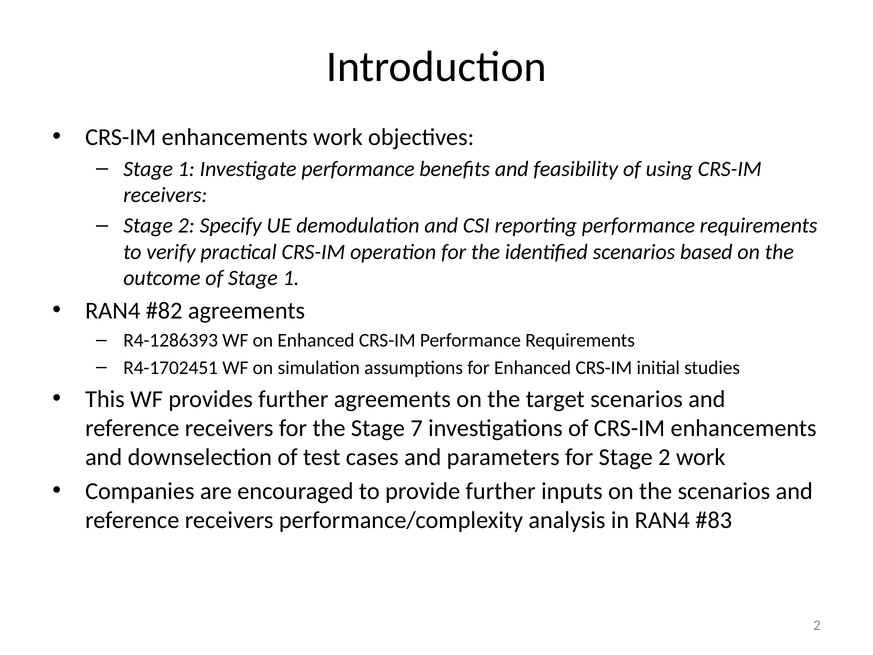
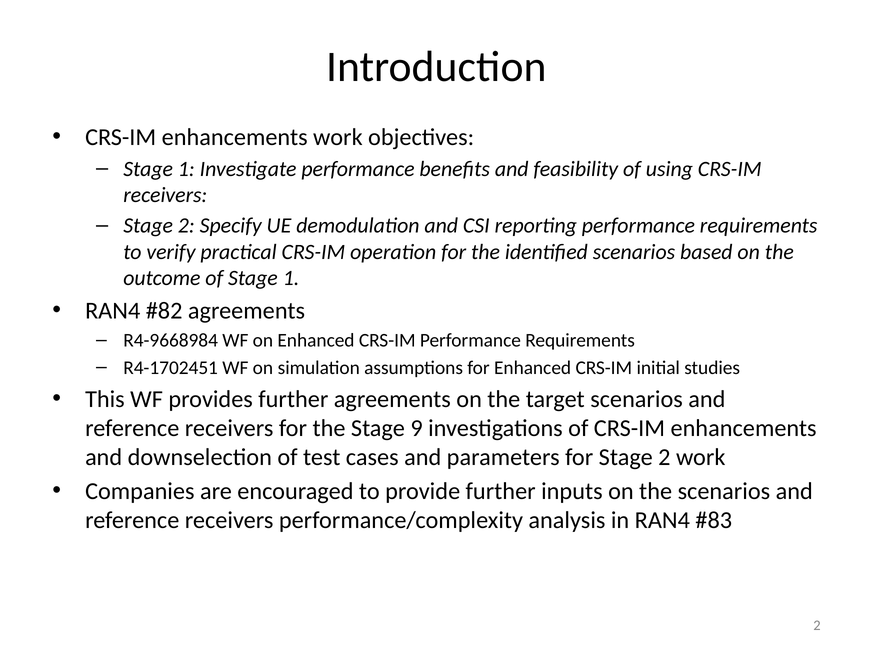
R4-1286393: R4-1286393 -> R4-9668984
7: 7 -> 9
